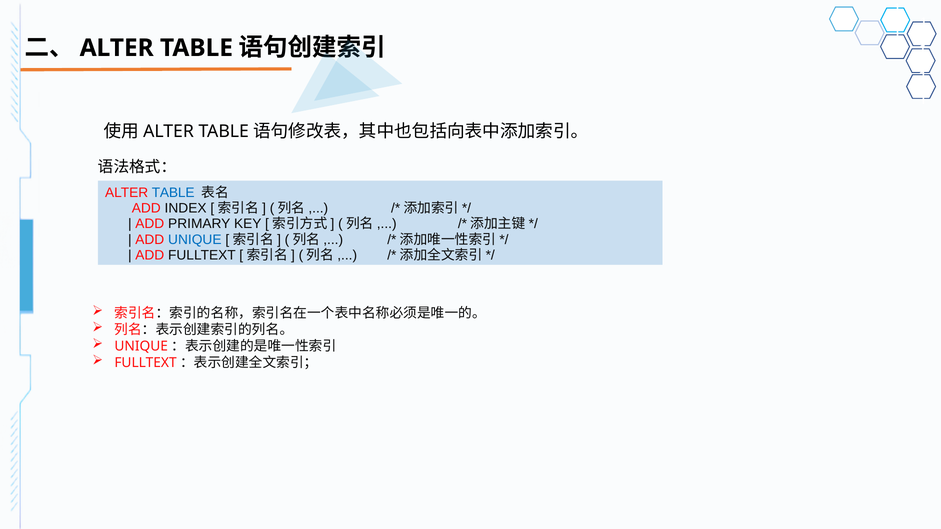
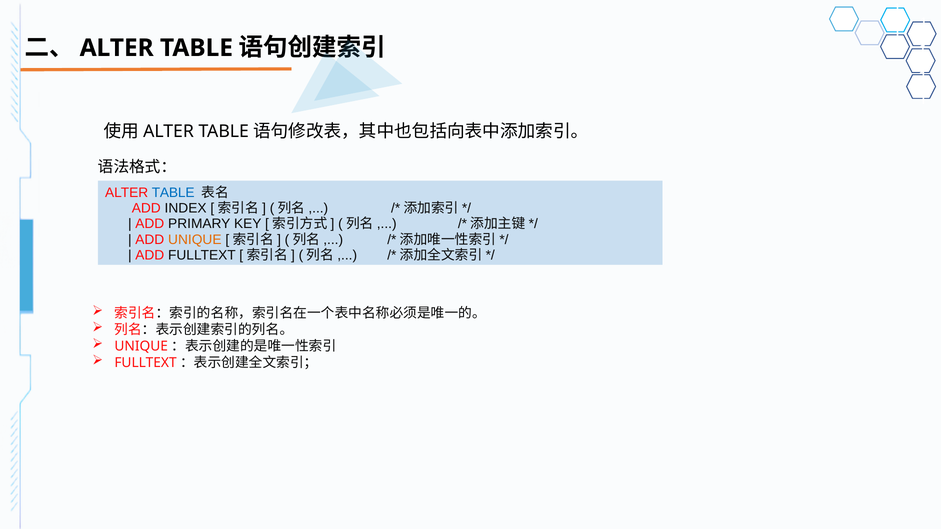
UNIQUE colour: blue -> orange
